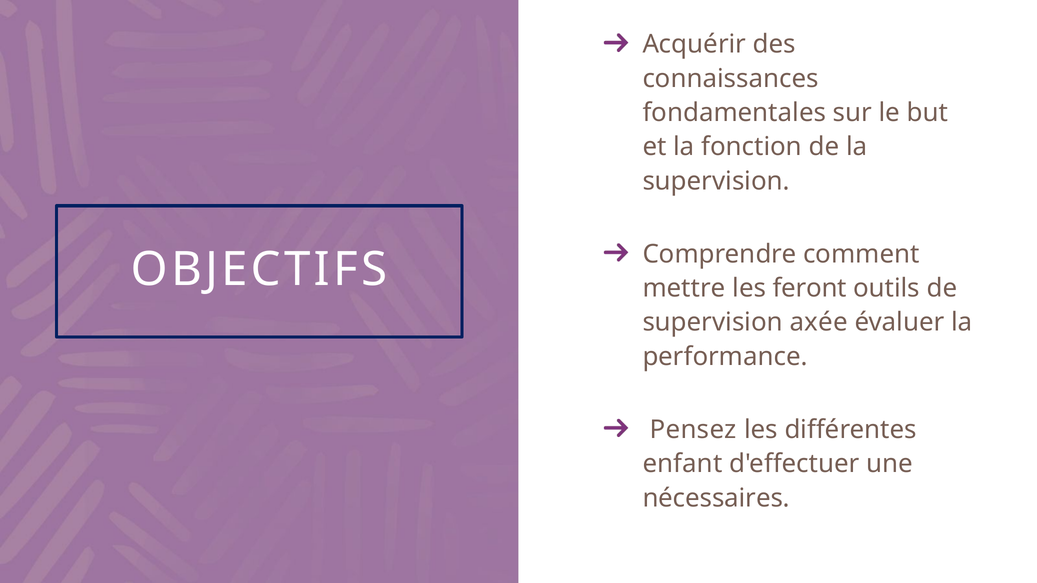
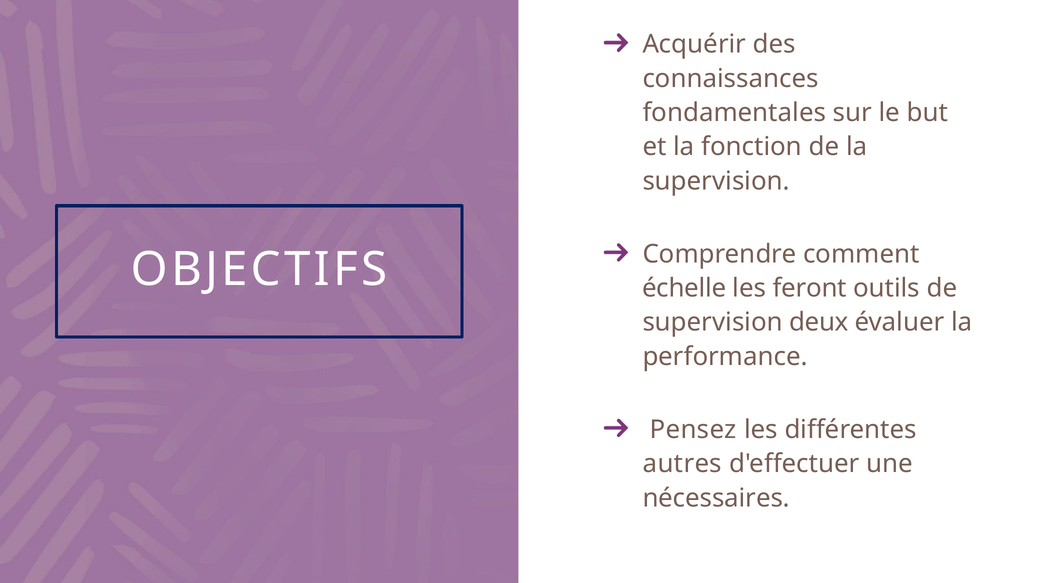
mettre: mettre -> échelle
axée: axée -> deux
enfant: enfant -> autres
